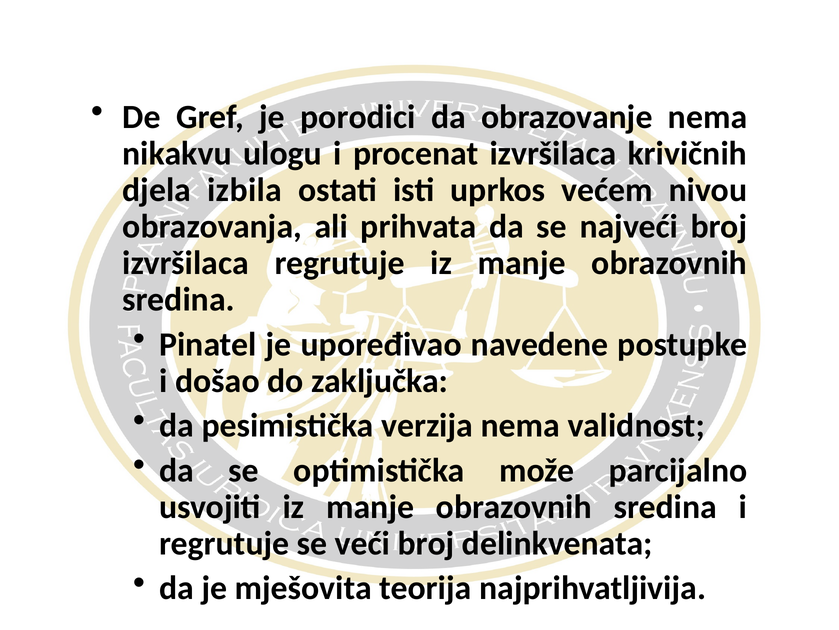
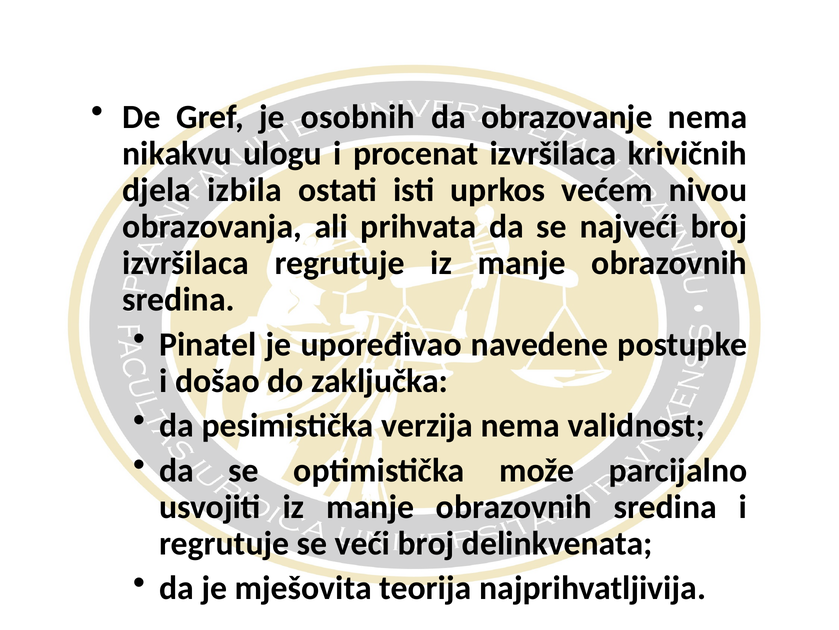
porodici: porodici -> osobnih
